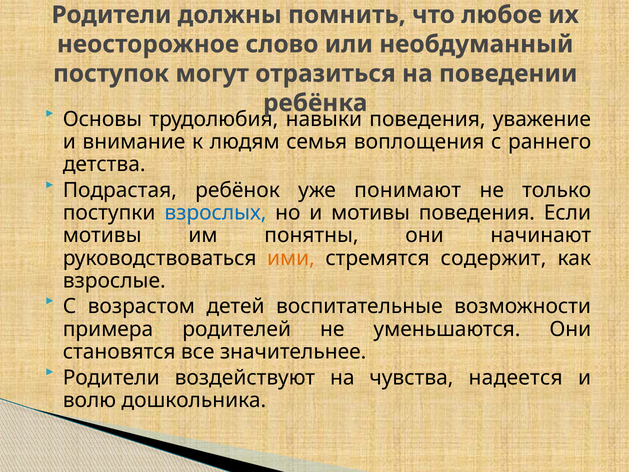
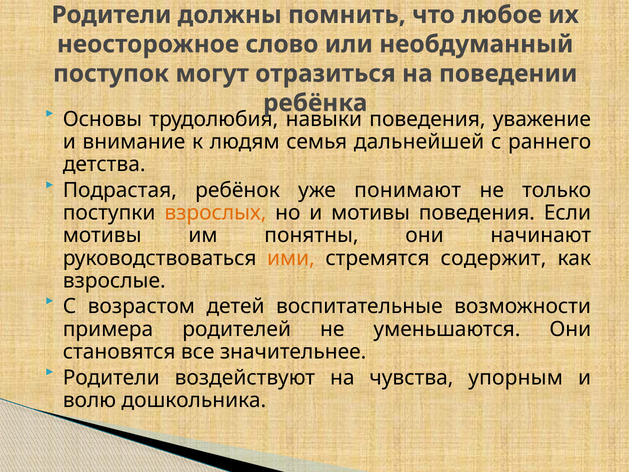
воплощения: воплощения -> дальнейшей
взрослых colour: blue -> orange
надеется: надеется -> упорным
